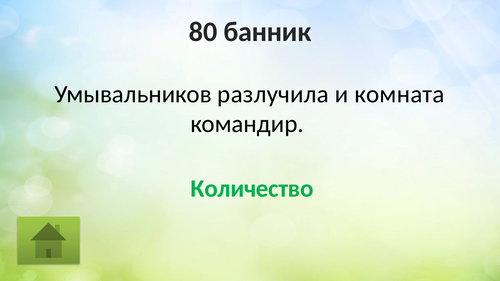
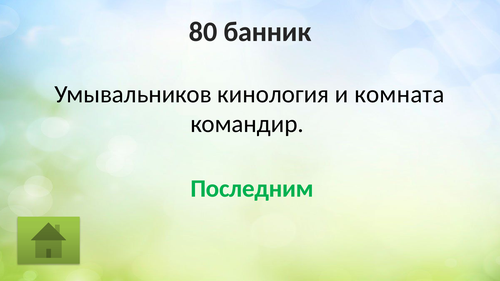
разлучила: разлучила -> кинология
Количество: Количество -> Последним
